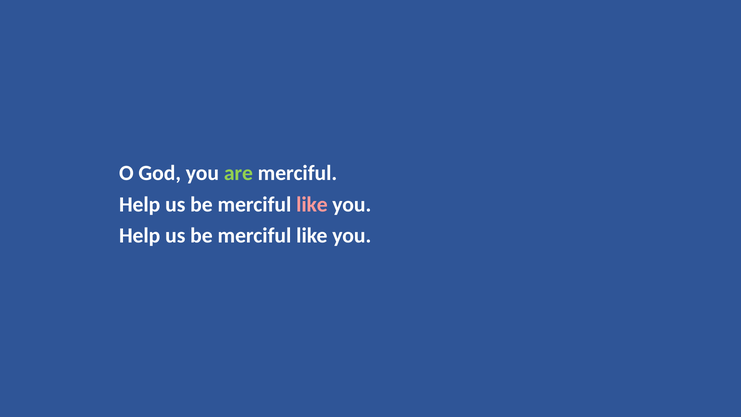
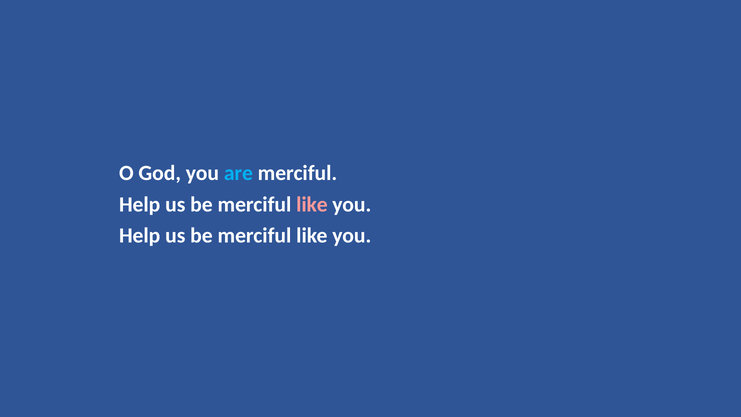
are colour: light green -> light blue
